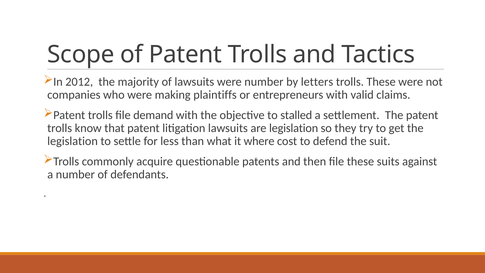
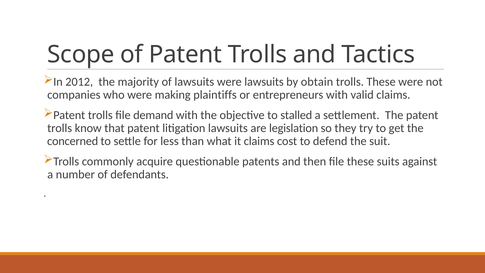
were number: number -> lawsuits
letters: letters -> obtain
legislation at (73, 141): legislation -> concerned
it where: where -> claims
